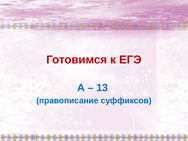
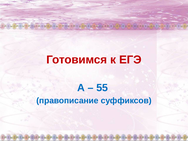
13: 13 -> 55
